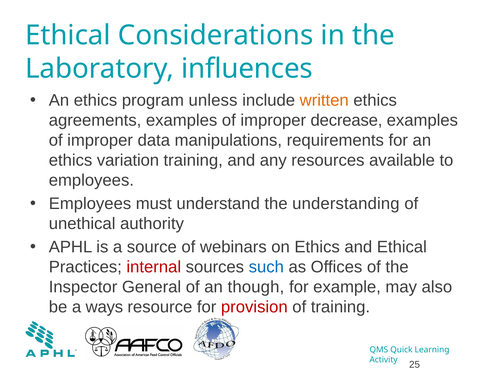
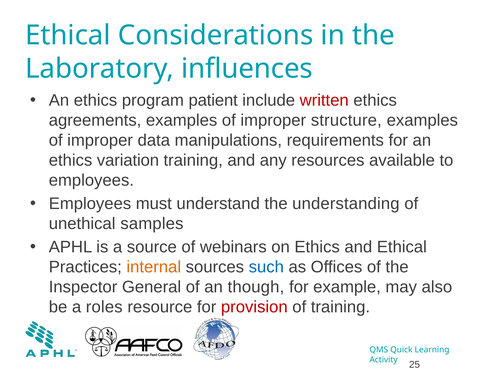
unless: unless -> patient
written colour: orange -> red
decrease: decrease -> structure
authority: authority -> samples
internal colour: red -> orange
ways: ways -> roles
